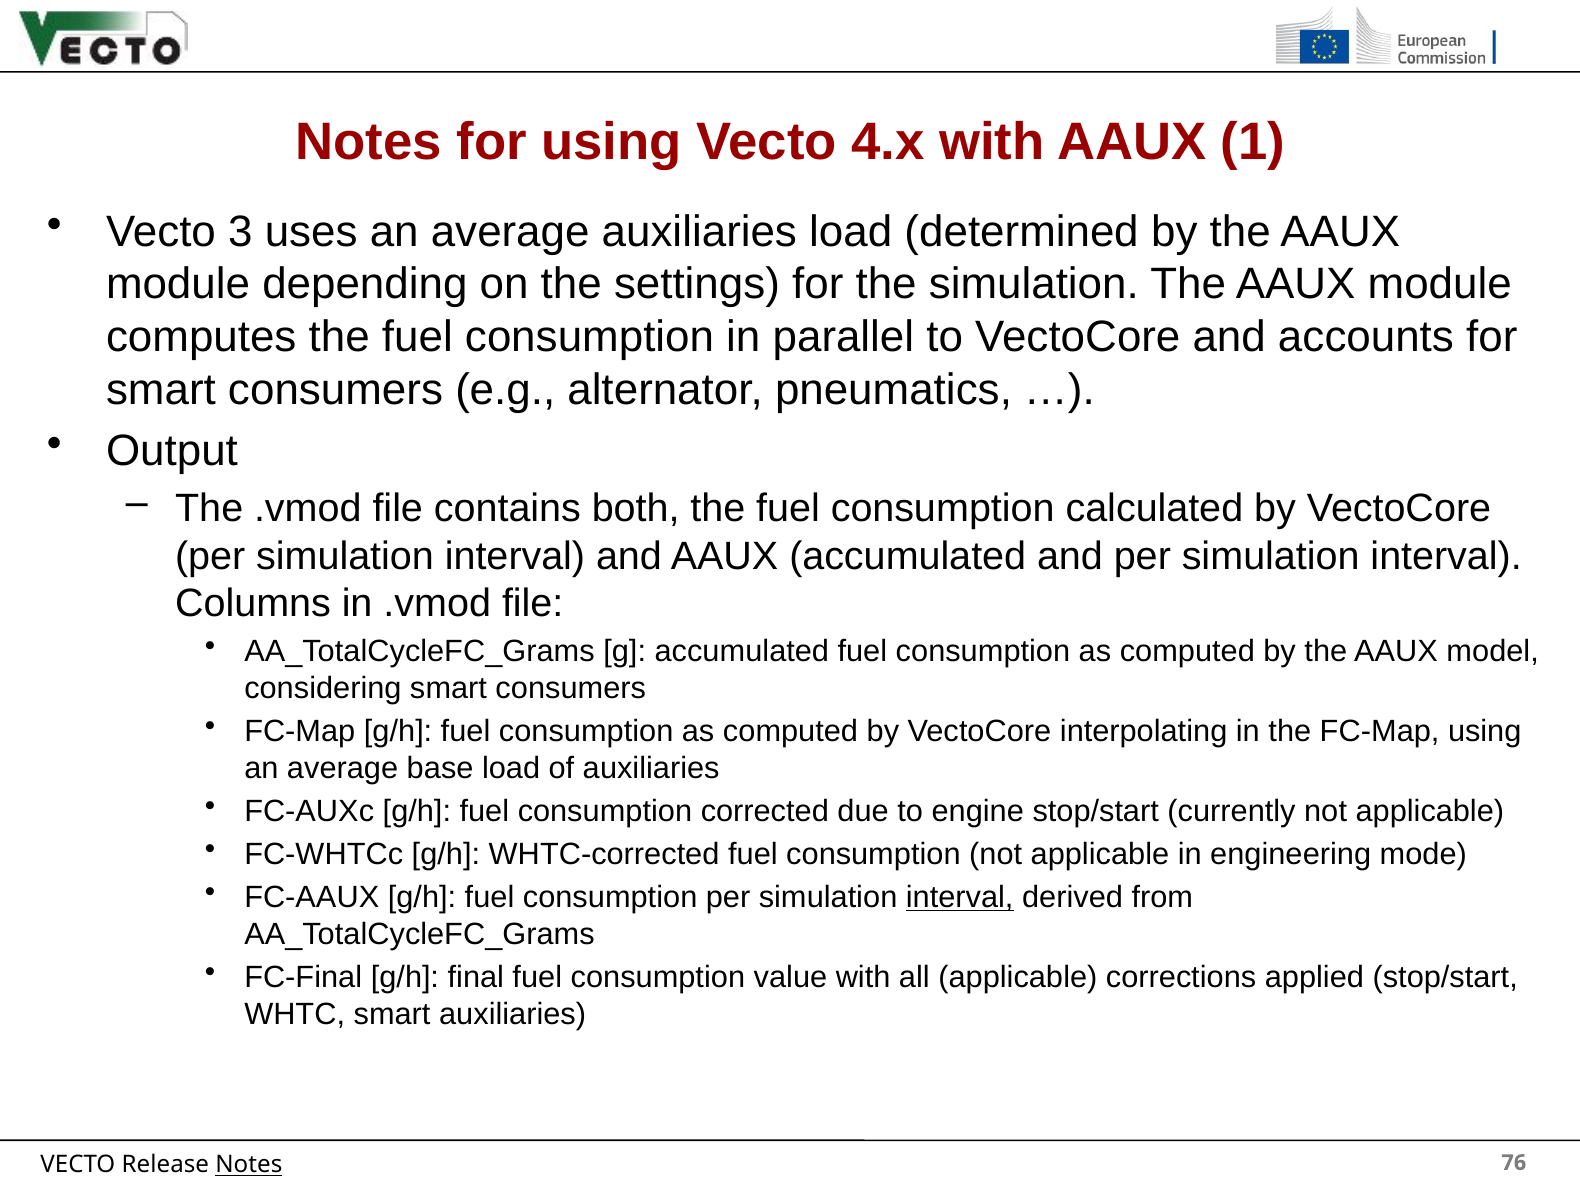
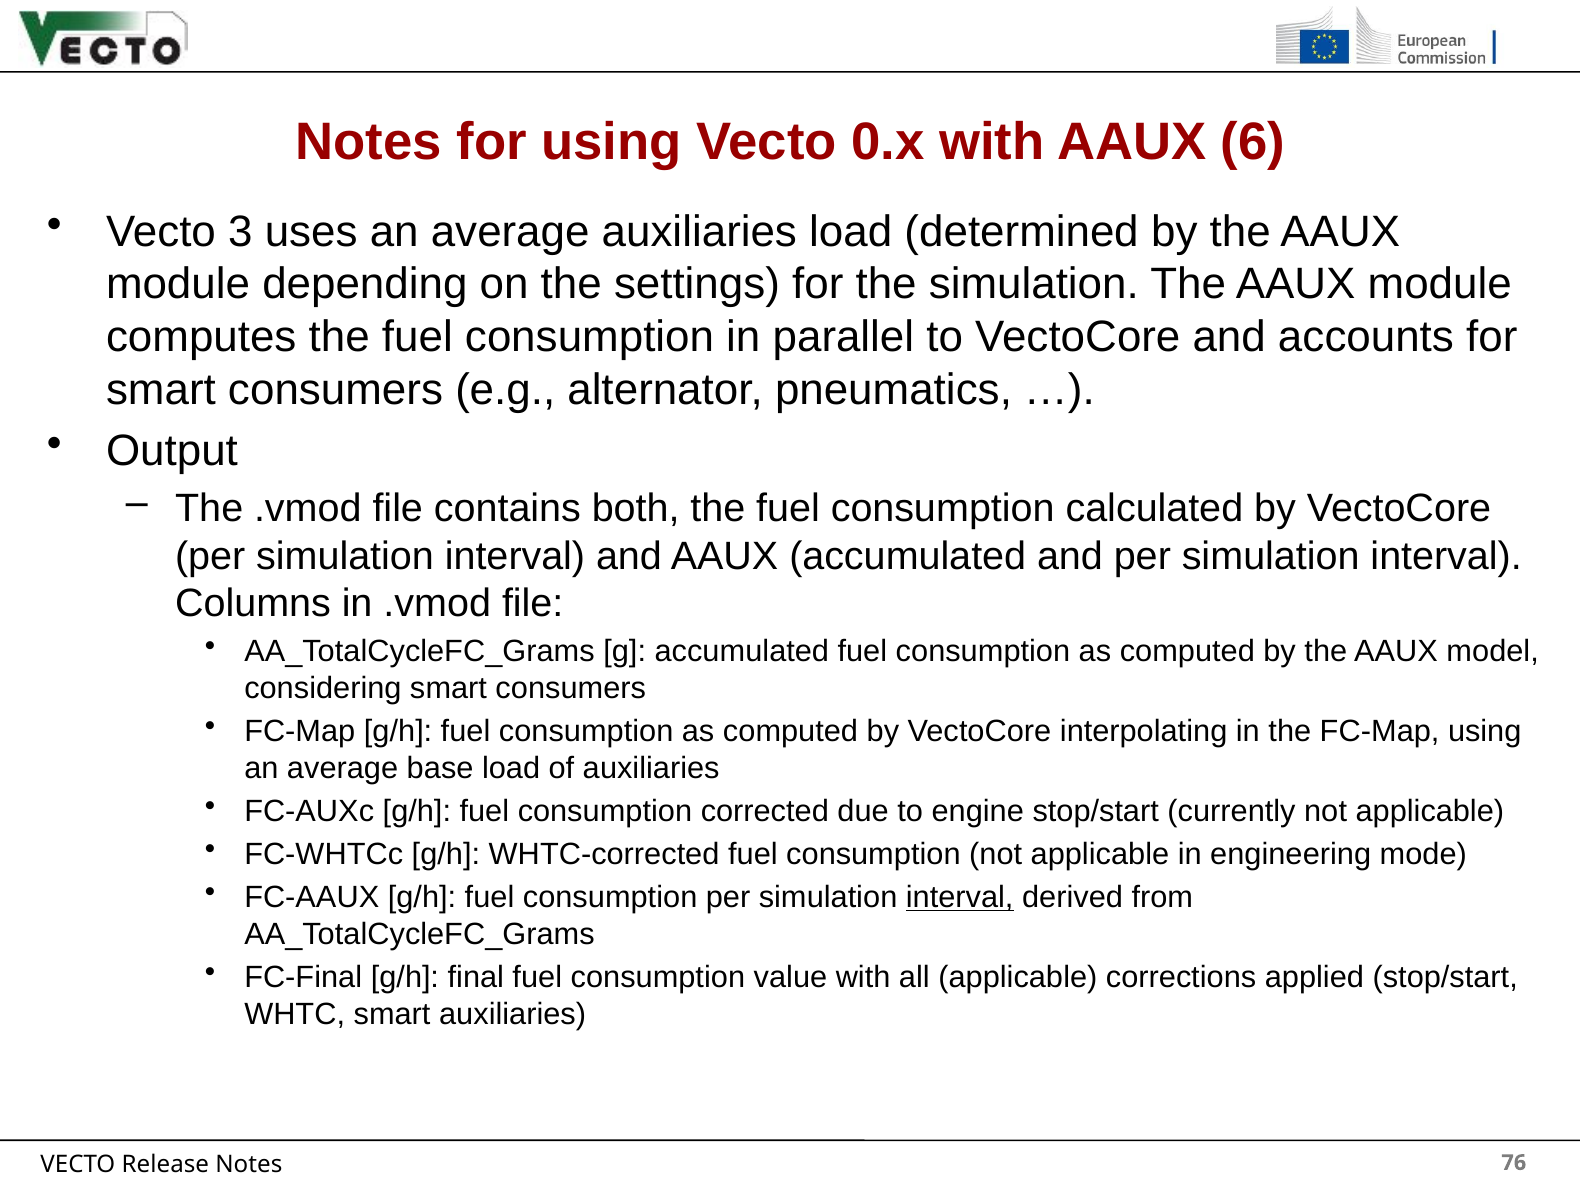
4.x: 4.x -> 0.x
1: 1 -> 6
Notes at (249, 1165) underline: present -> none
